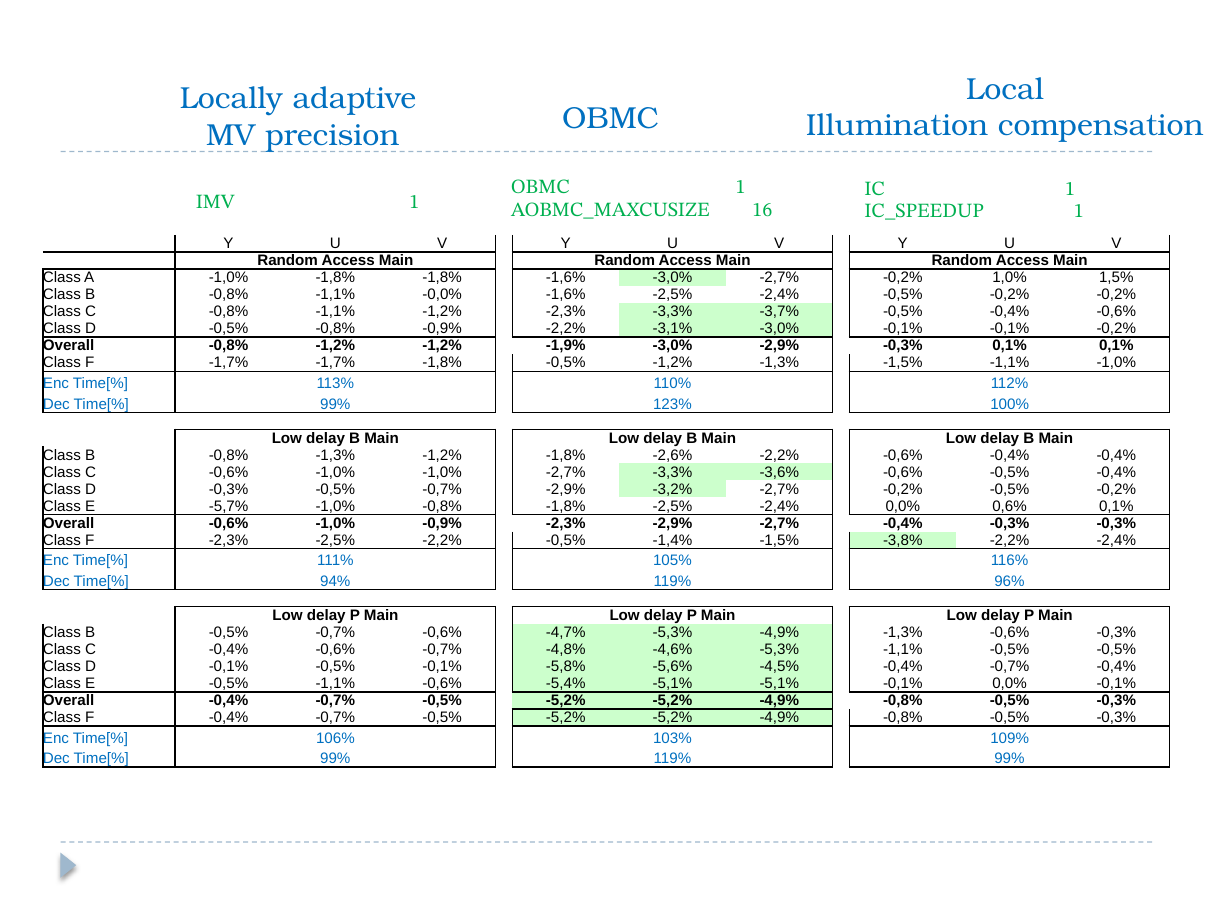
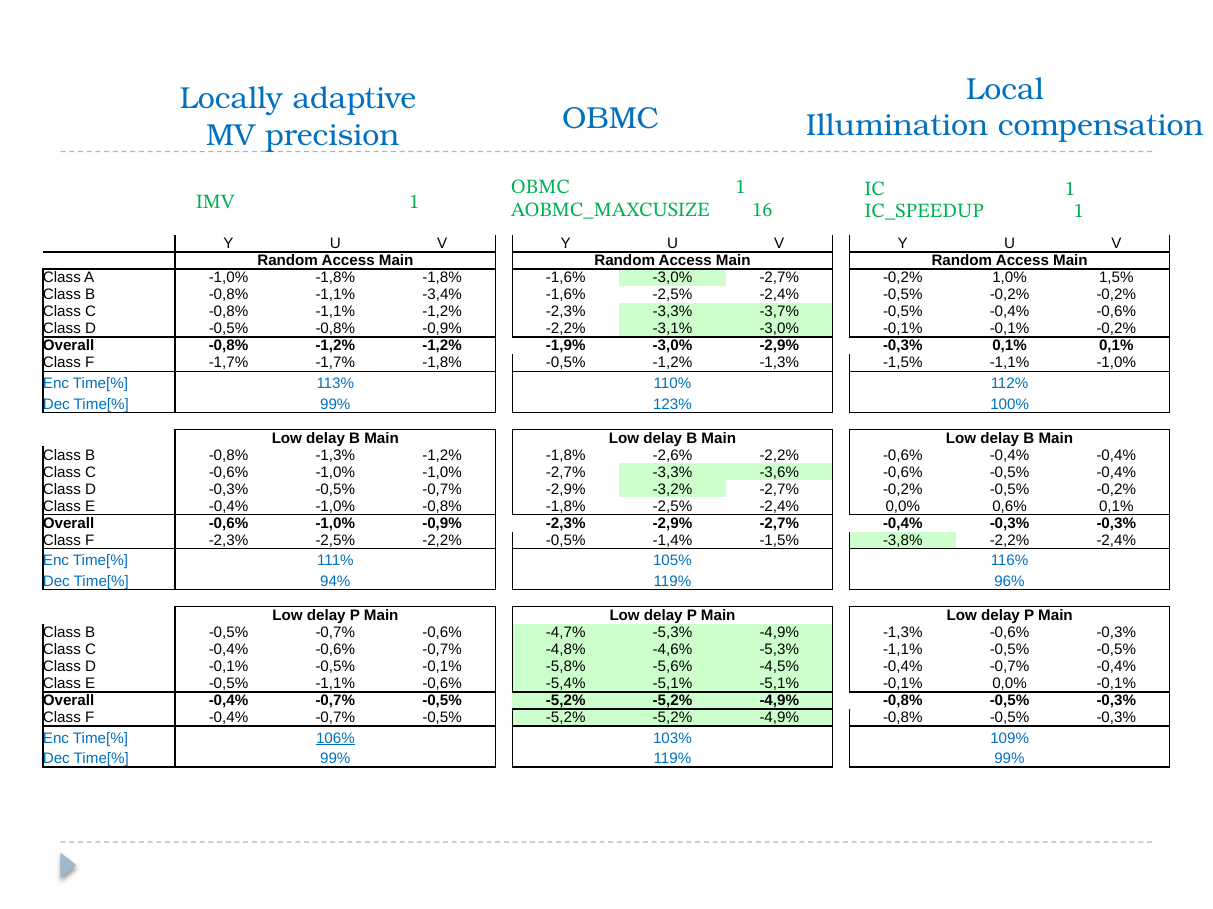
-0,0%: -0,0% -> -3,4%
E -5,7%: -5,7% -> -0,4%
106% underline: none -> present
